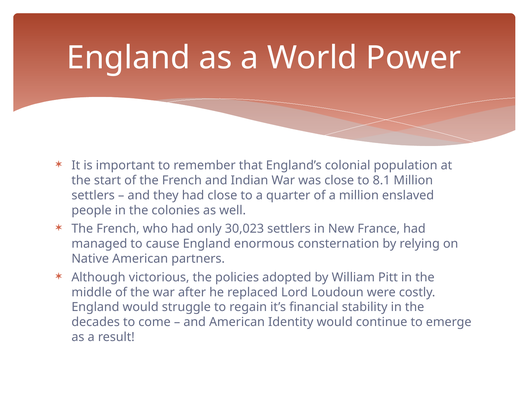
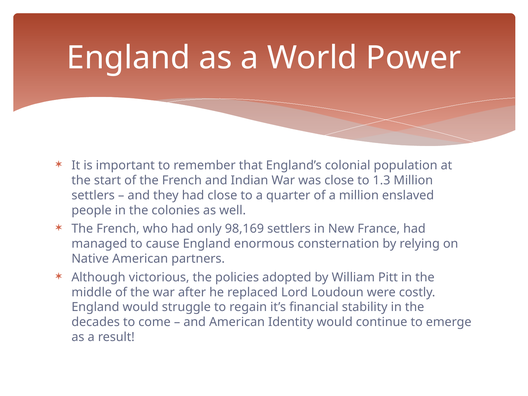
8.1: 8.1 -> 1.3
30,023: 30,023 -> 98,169
